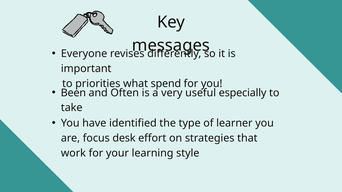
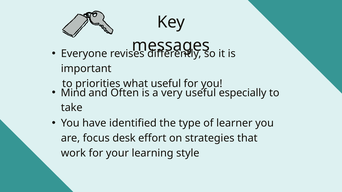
what spend: spend -> useful
Been: Been -> Mind
